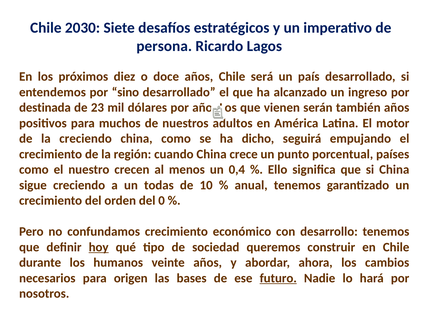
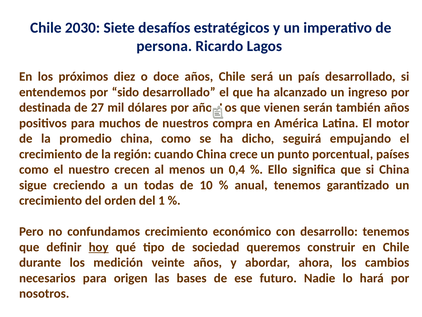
sino: sino -> sido
23: 23 -> 27
adultos: adultos -> compra
la creciendo: creciendo -> promedio
0: 0 -> 1
humanos: humanos -> medición
futuro underline: present -> none
